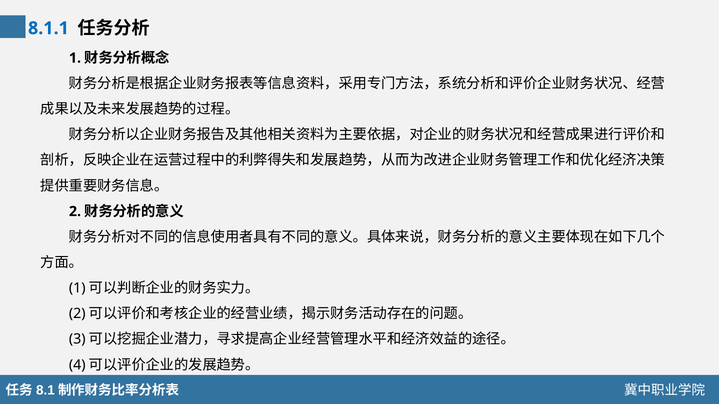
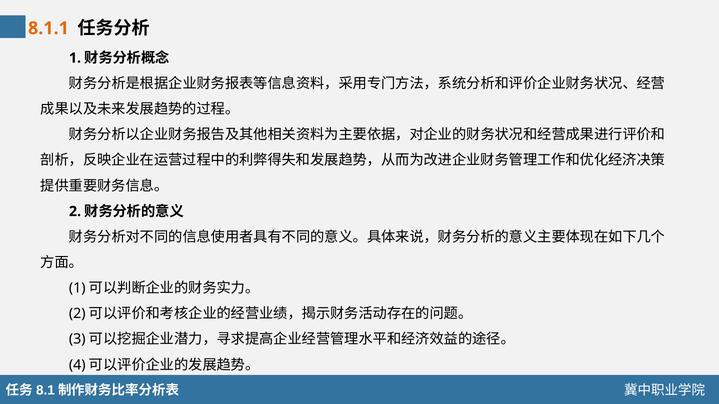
8.1.1 colour: blue -> orange
